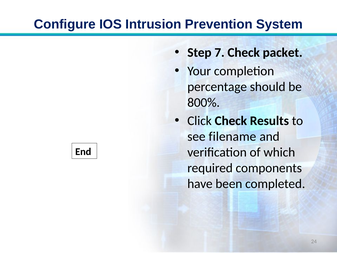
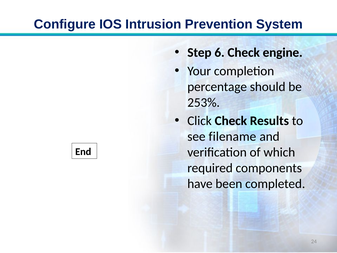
7: 7 -> 6
packet: packet -> engine
800%: 800% -> 253%
